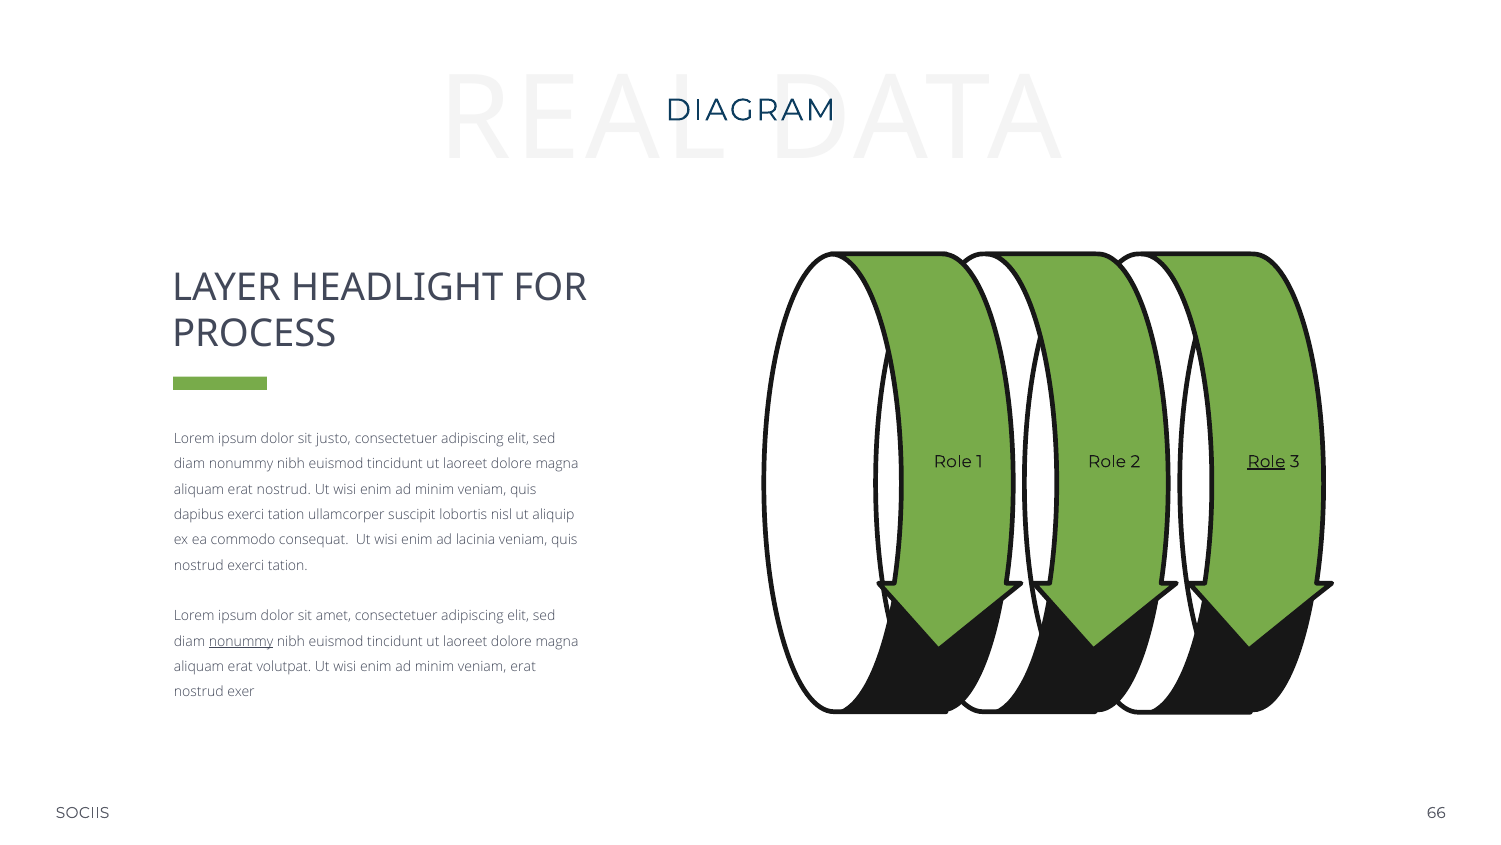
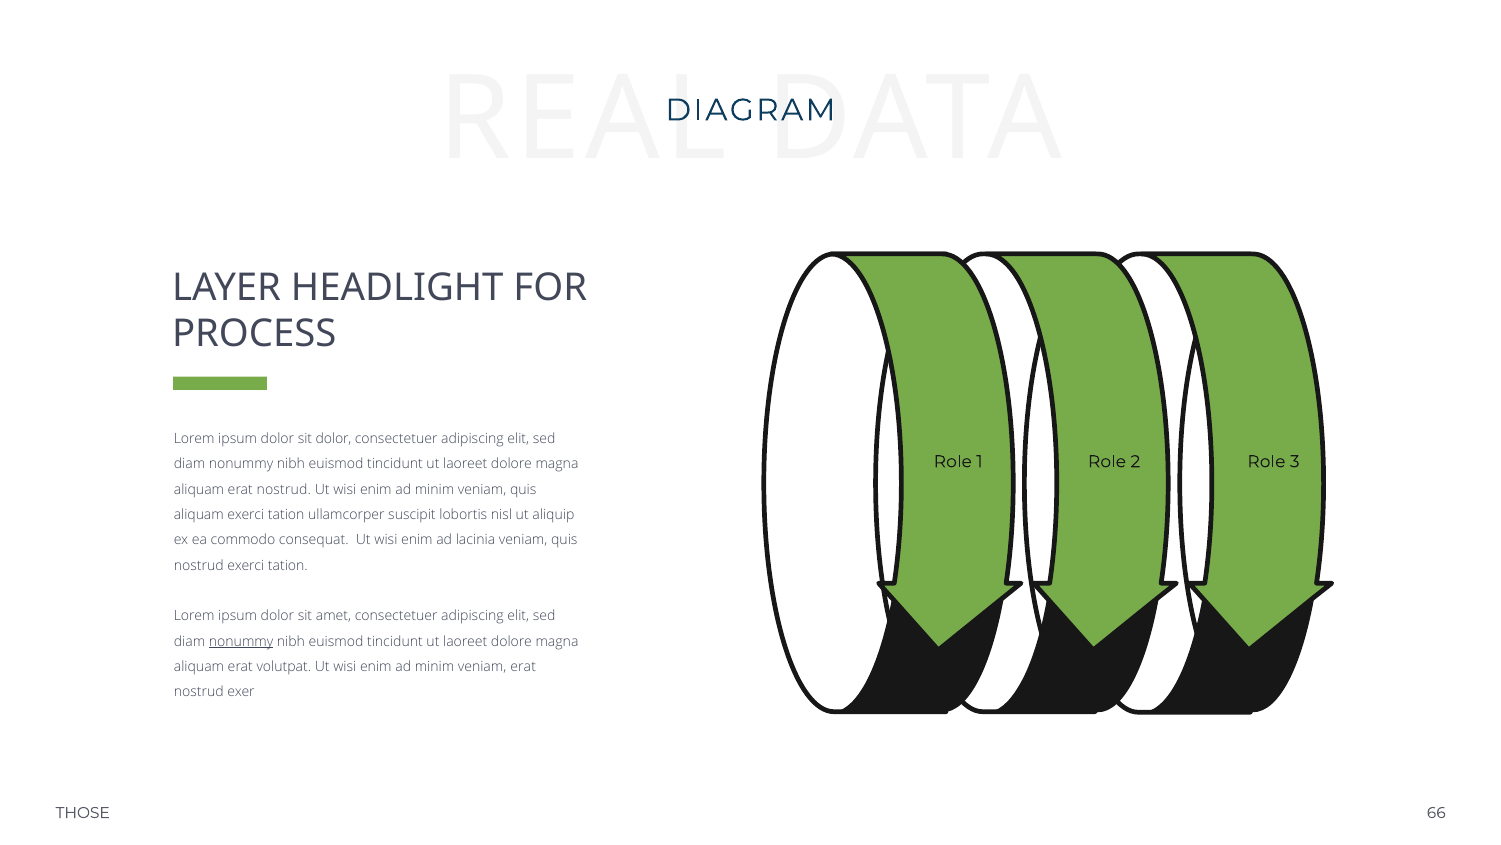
sit justo: justo -> dolor
Role at (1266, 461) underline: present -> none
dapibus at (199, 514): dapibus -> aliquam
SOCIIS: SOCIIS -> THOSE
